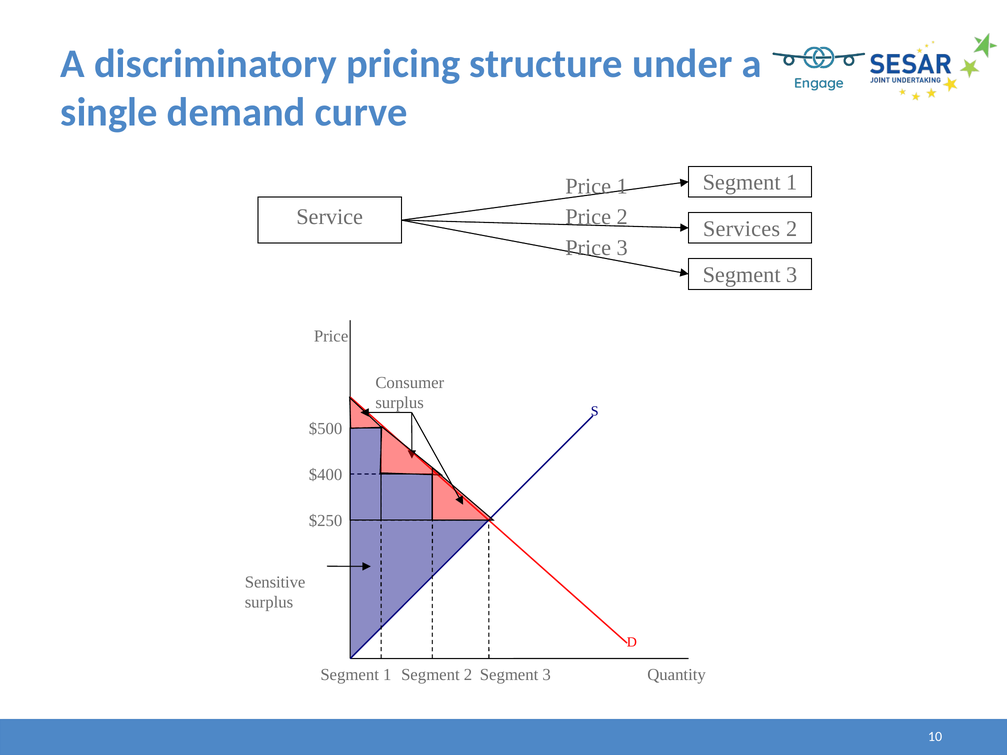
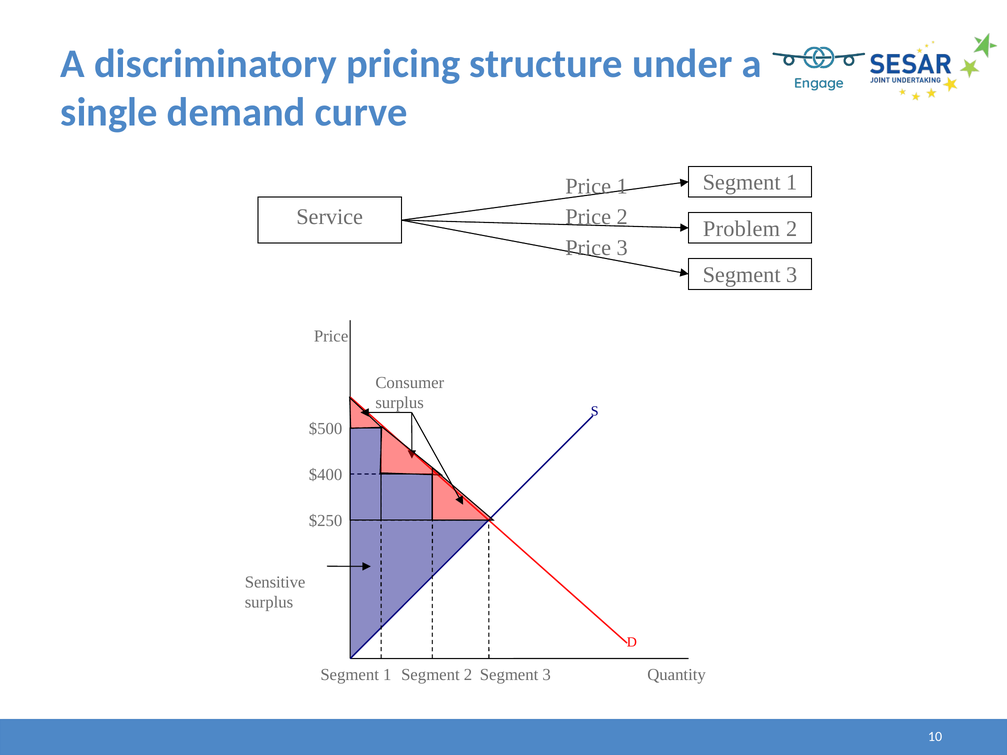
Services: Services -> Problem
